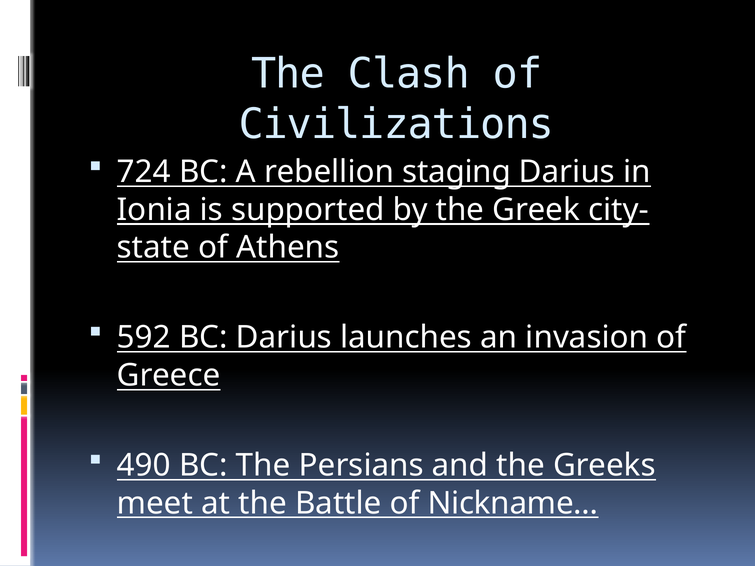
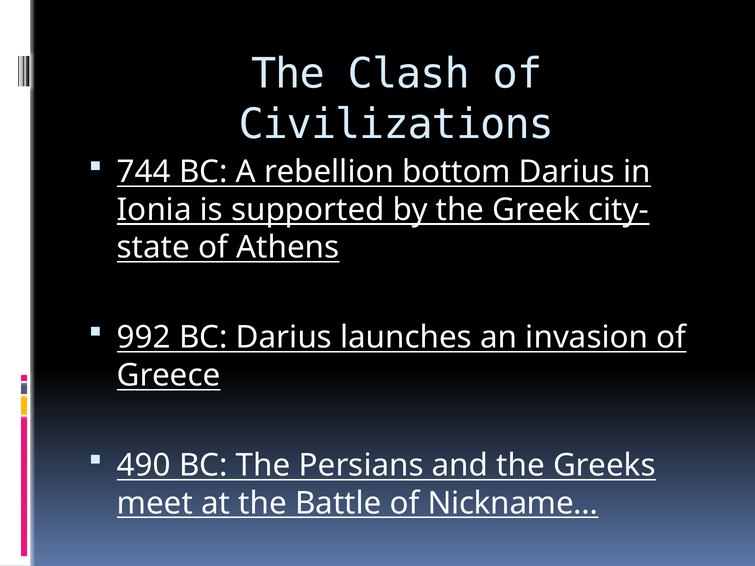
724: 724 -> 744
staging: staging -> bottom
592: 592 -> 992
